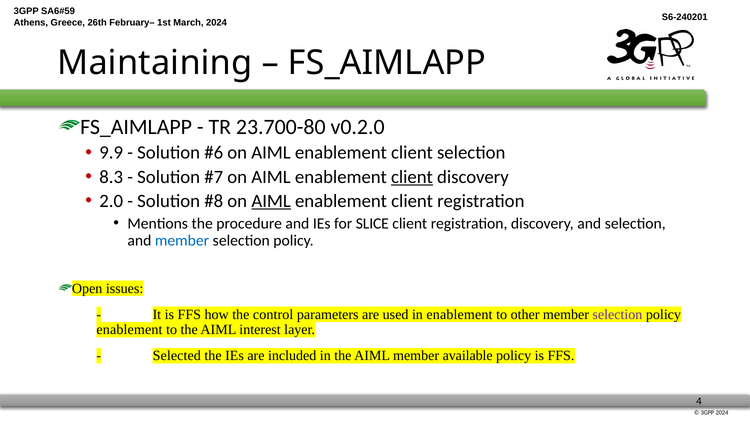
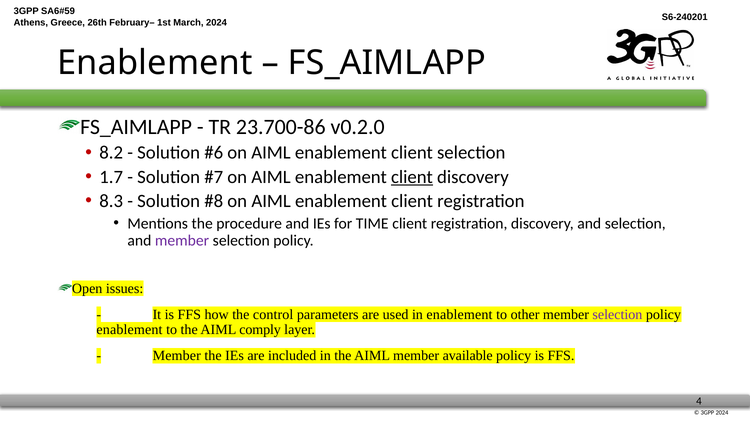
Maintaining at (155, 63): Maintaining -> Enablement
23.700-80: 23.700-80 -> 23.700-86
9.9: 9.9 -> 8.2
8.3: 8.3 -> 1.7
2.0: 2.0 -> 8.3
AIML at (271, 201) underline: present -> none
SLICE: SLICE -> TIME
member at (182, 240) colour: blue -> purple
interest: interest -> comply
Selected at (177, 356): Selected -> Member
